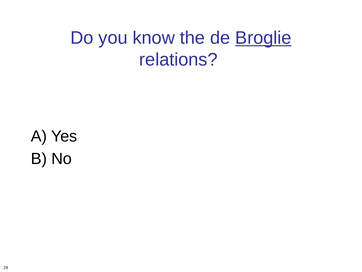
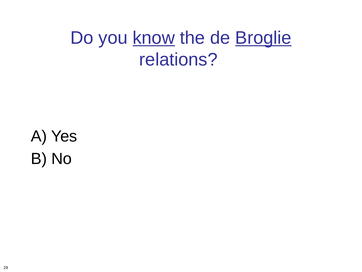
know underline: none -> present
